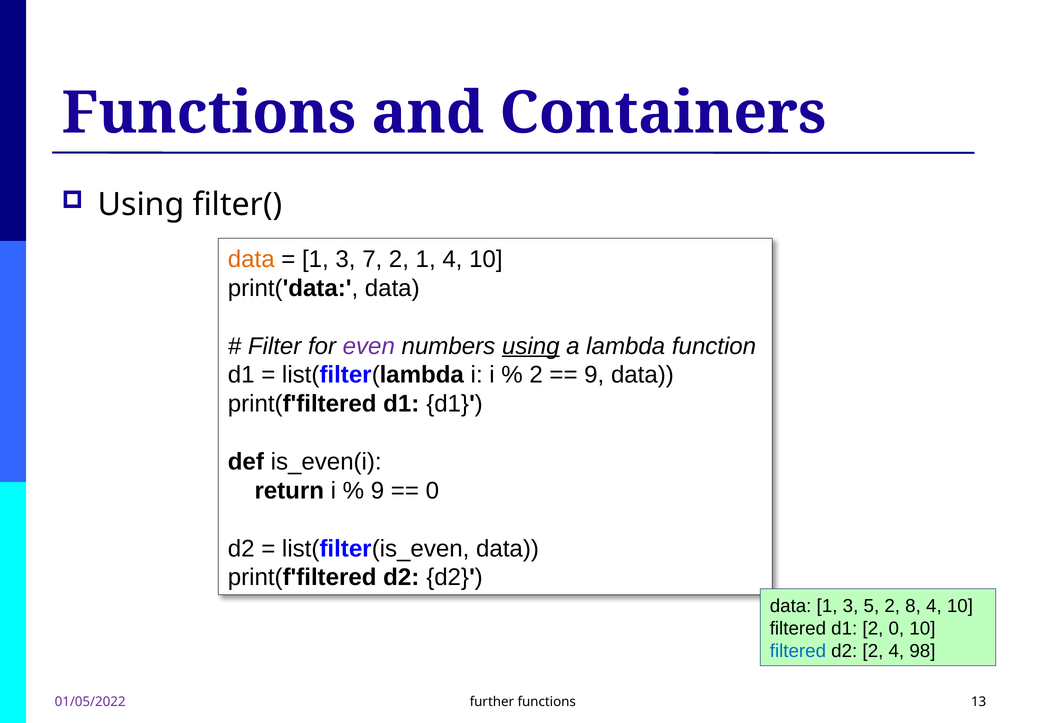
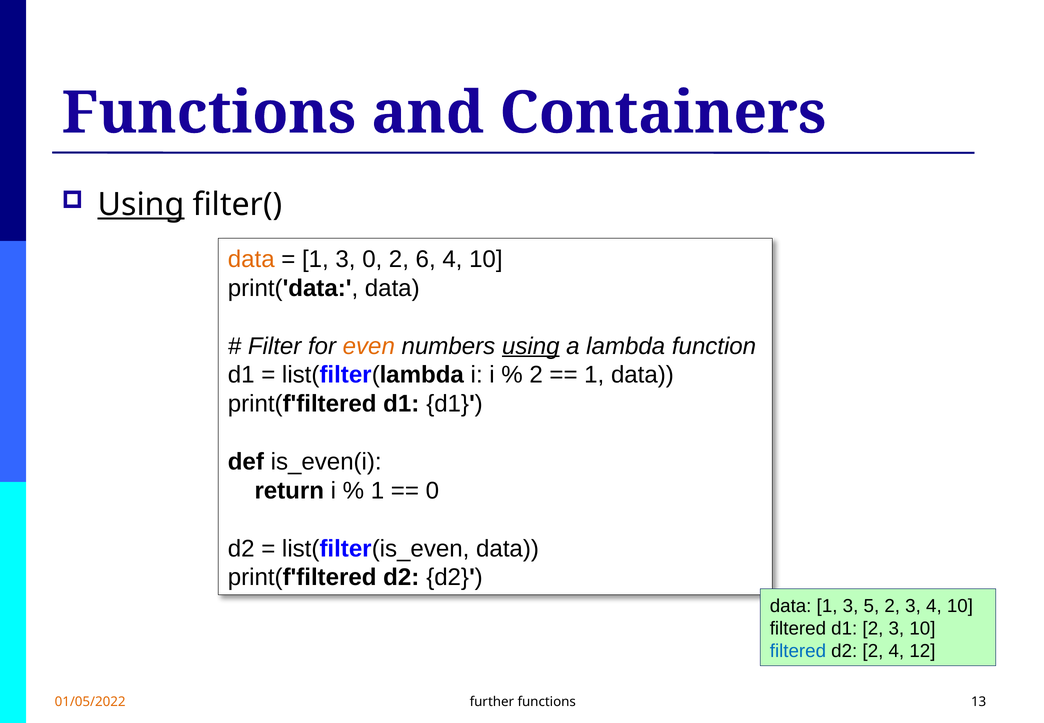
Using at (141, 205) underline: none -> present
3 7: 7 -> 0
2 1: 1 -> 6
even colour: purple -> orange
9 at (594, 375): 9 -> 1
9 at (377, 491): 9 -> 1
5 2 8: 8 -> 3
d1 2 0: 0 -> 3
98: 98 -> 12
01/05/2022 colour: purple -> orange
